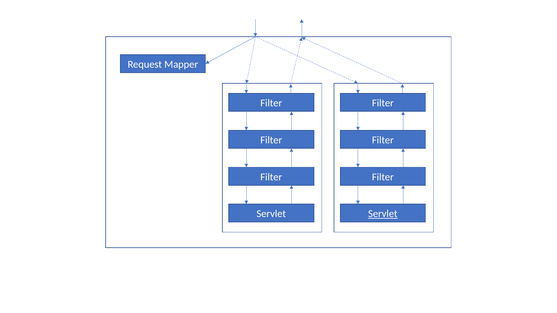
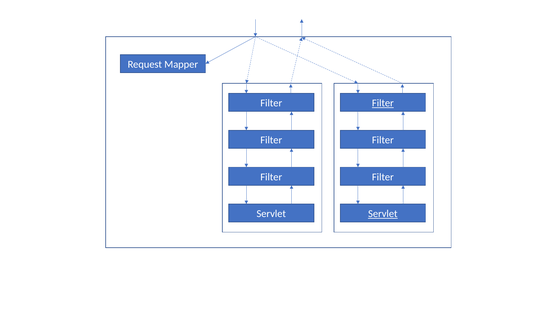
Filter at (383, 103) underline: none -> present
